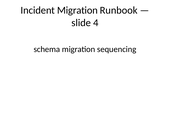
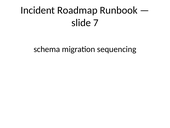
Incident Migration: Migration -> Roadmap
4: 4 -> 7
